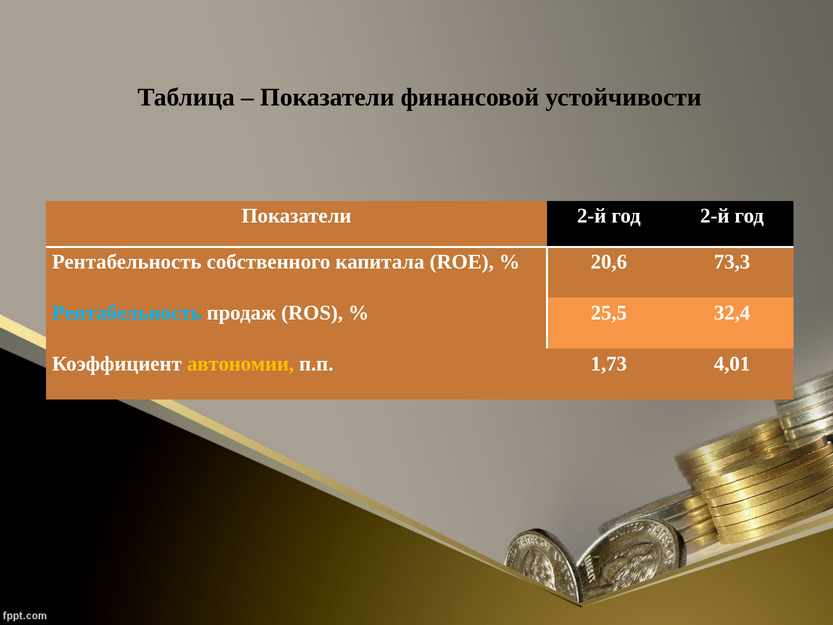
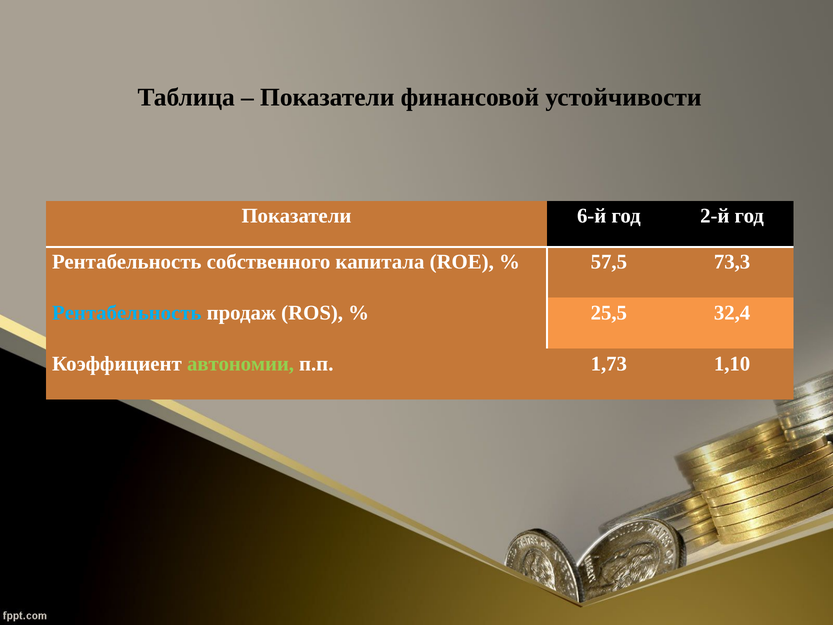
Показатели 2-й: 2-й -> 6-й
20,6: 20,6 -> 57,5
автономии colour: yellow -> light green
4,01: 4,01 -> 1,10
